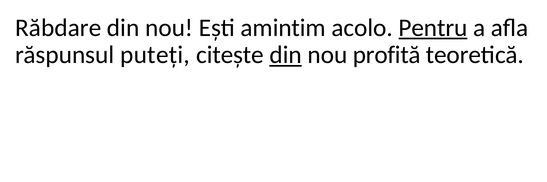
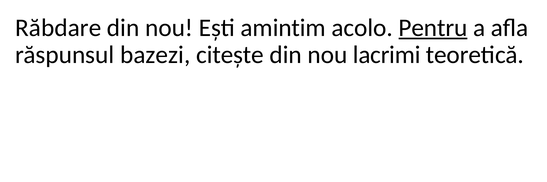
puteți: puteți -> bazezi
din at (286, 55) underline: present -> none
profită: profită -> lacrimi
